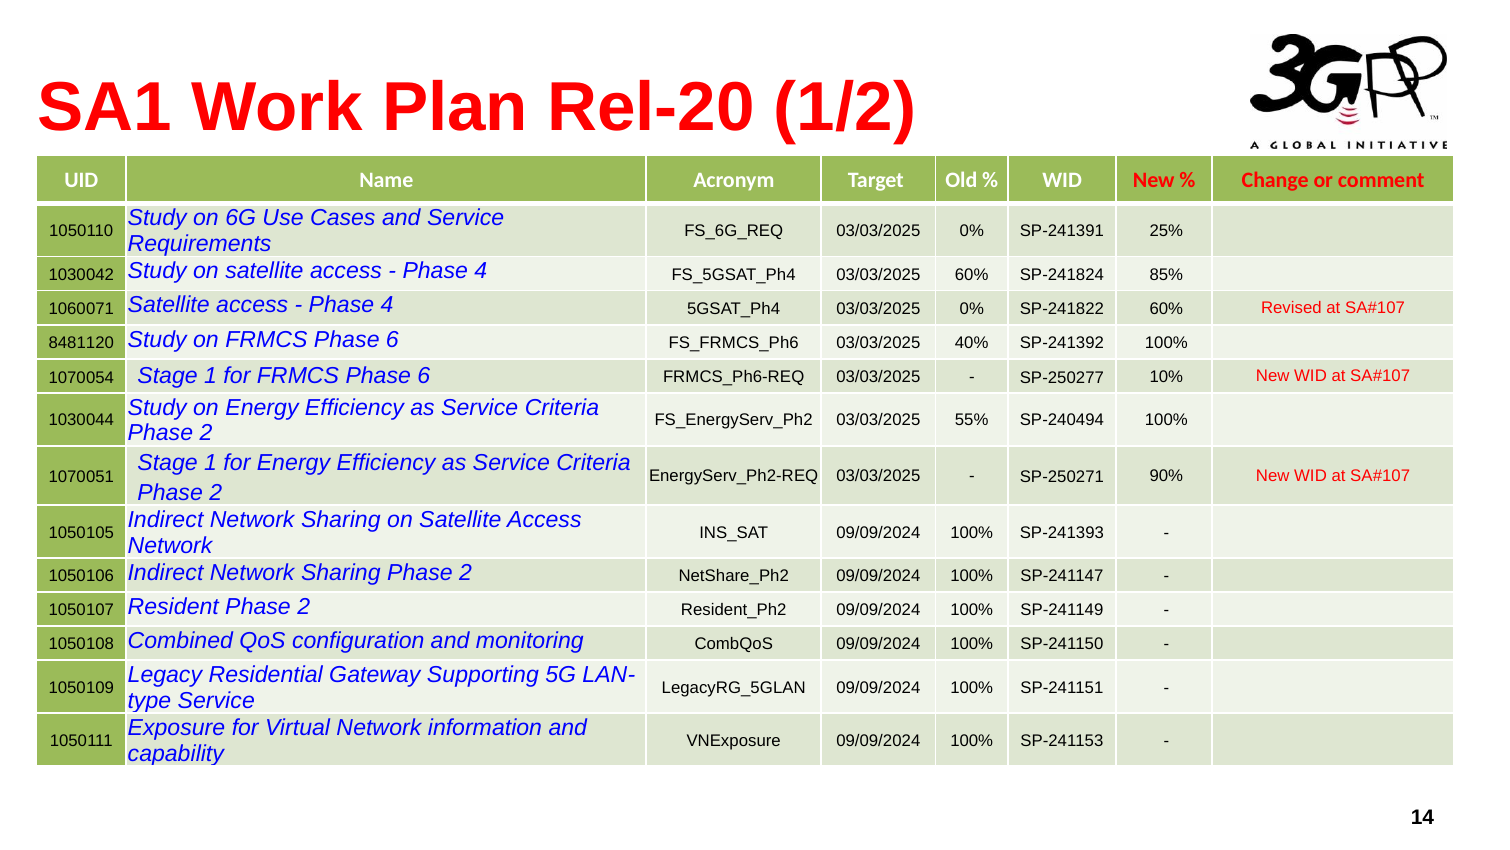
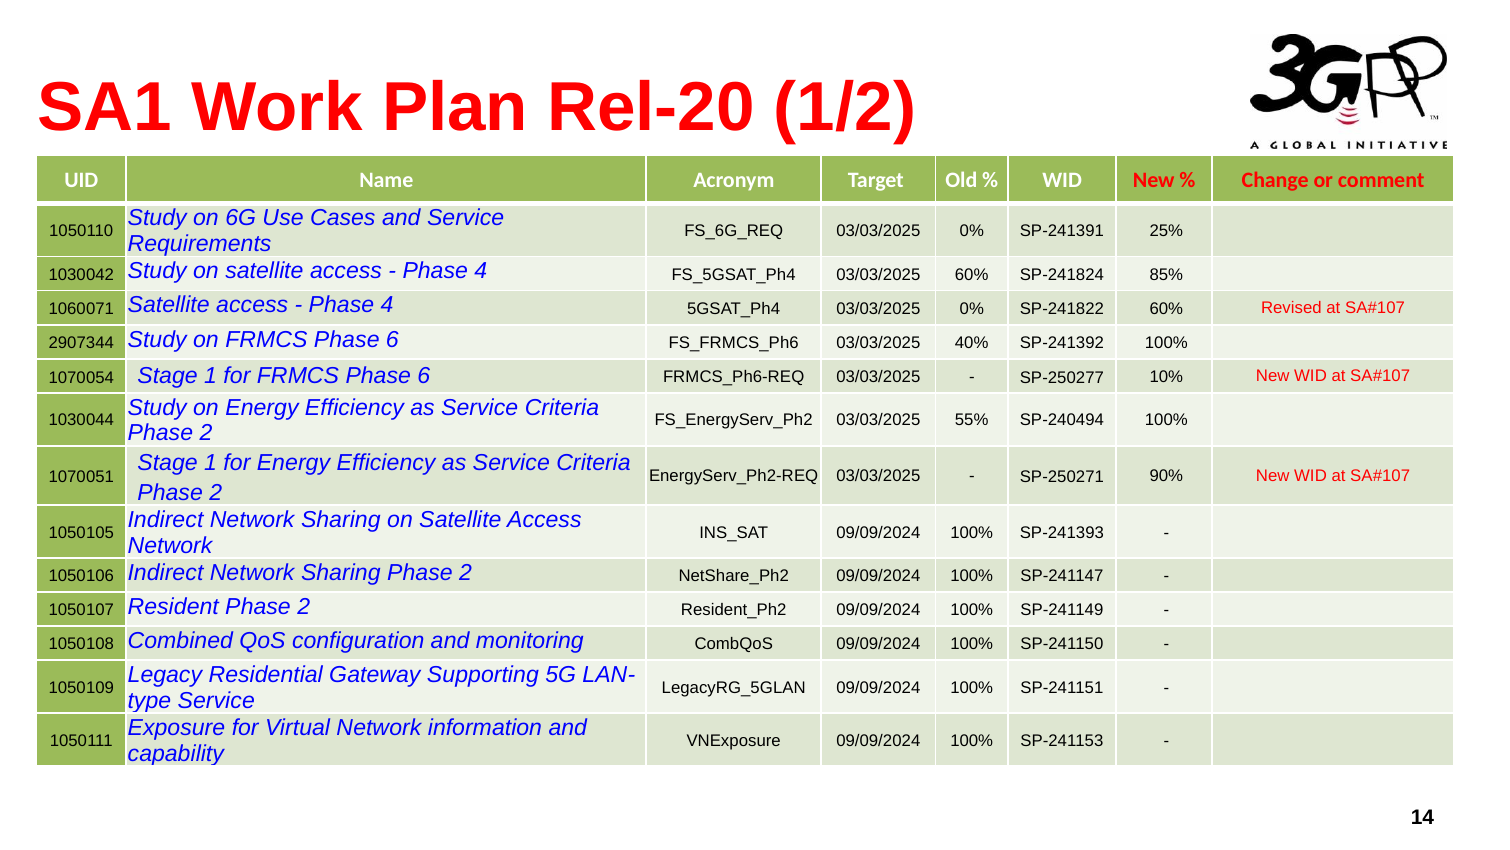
8481120: 8481120 -> 2907344
